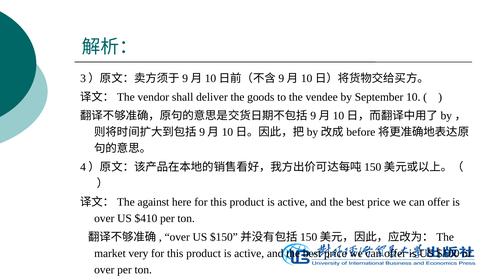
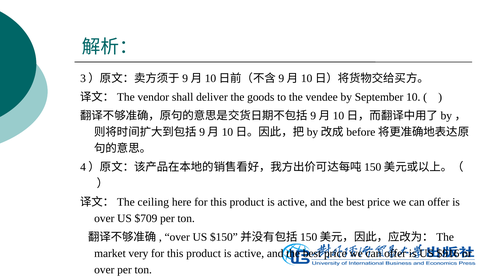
against: against -> ceiling
$410: $410 -> $709
$100: $100 -> $916
